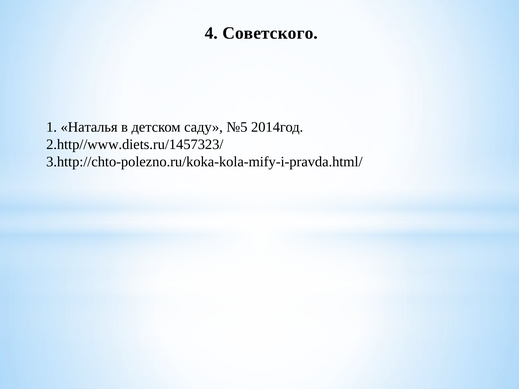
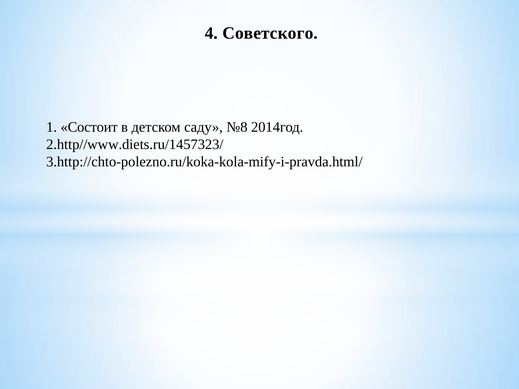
Наталья: Наталья -> Состоит
№5: №5 -> №8
